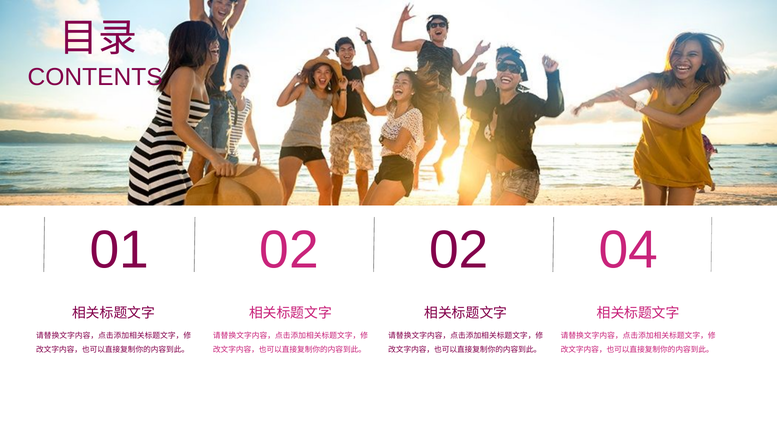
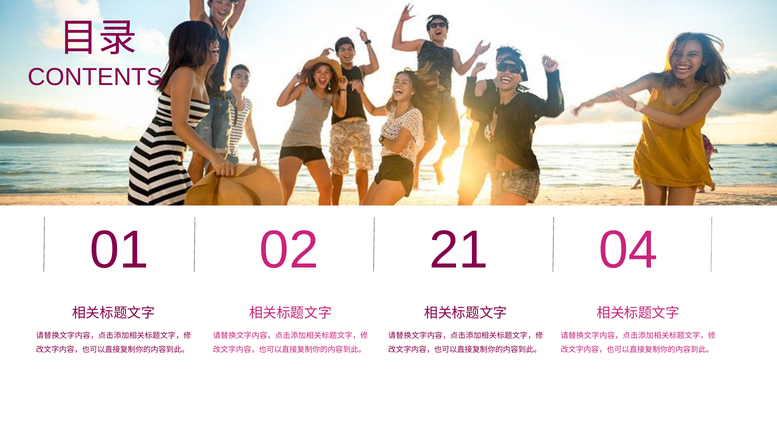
02 02: 02 -> 21
